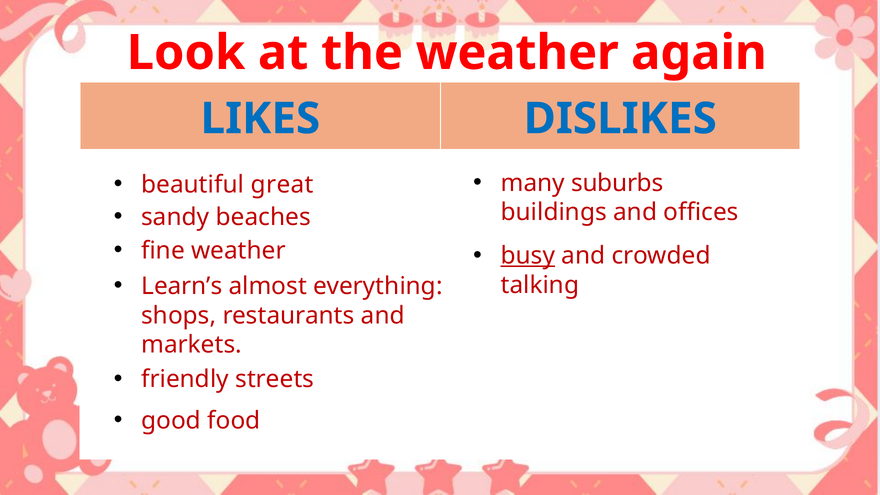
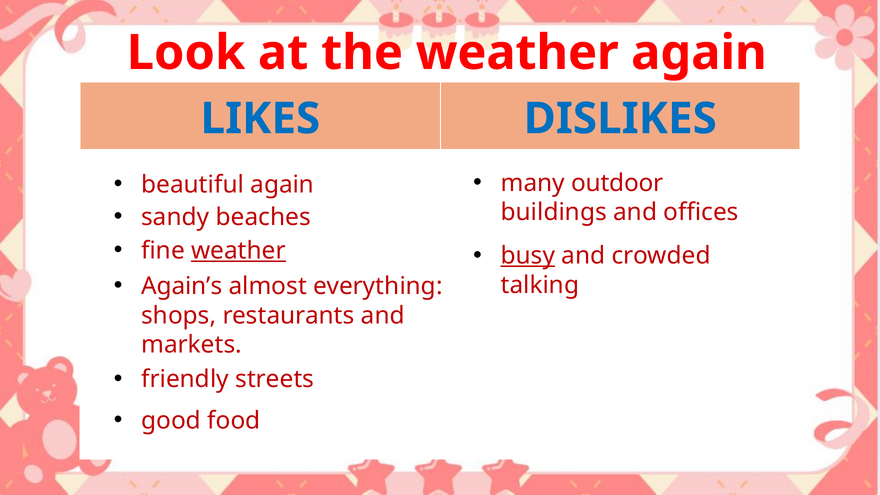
suburbs: suburbs -> outdoor
beautiful great: great -> again
weather at (239, 251) underline: none -> present
Learn’s: Learn’s -> Again’s
